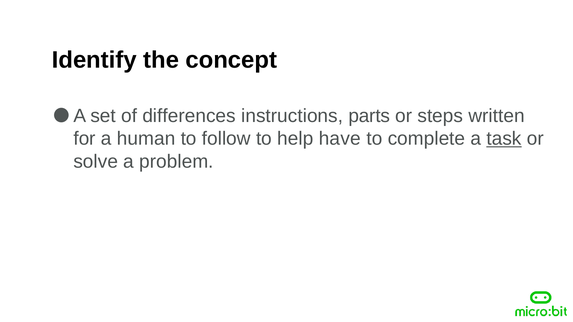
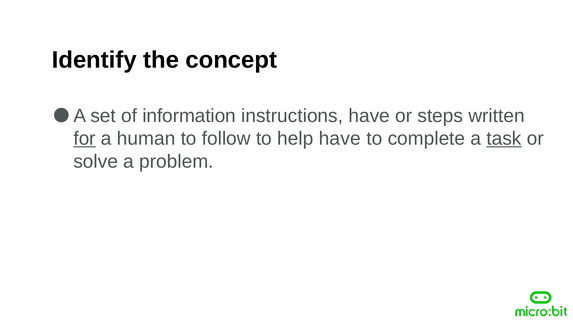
differences: differences -> information
instructions parts: parts -> have
for underline: none -> present
